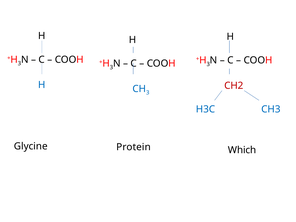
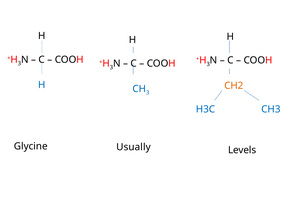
CH2 colour: red -> orange
Protein: Protein -> Usually
Which: Which -> Levels
